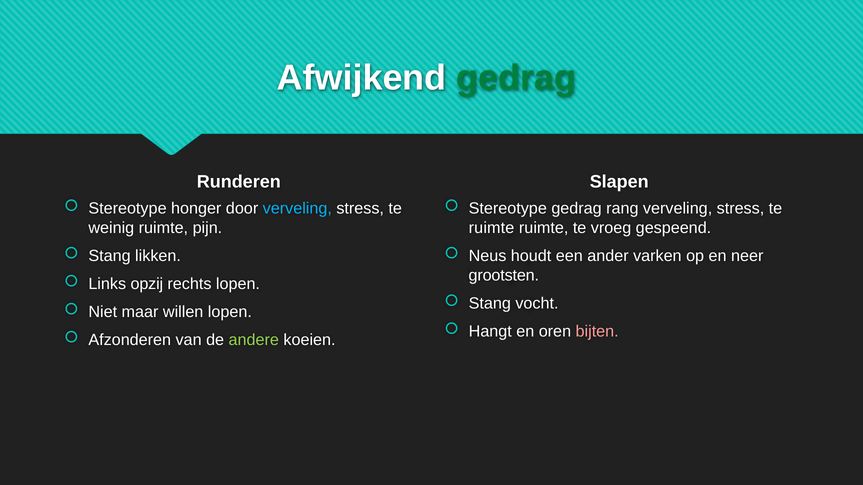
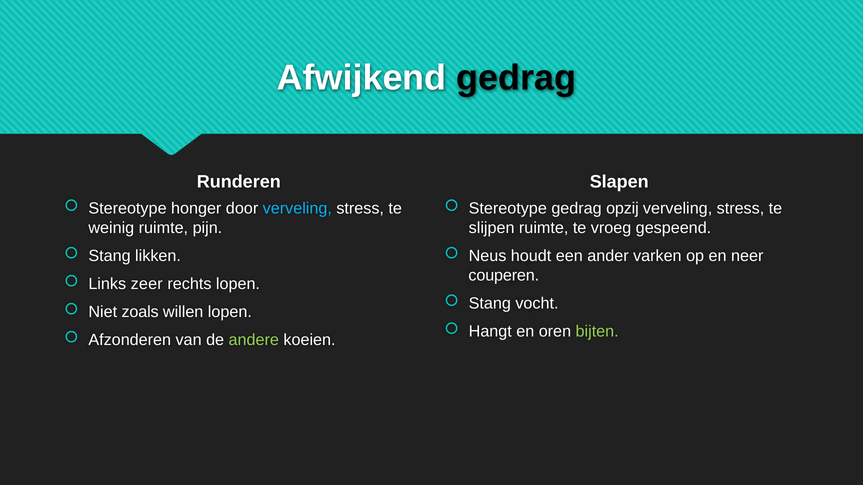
gedrag at (516, 78) colour: green -> black
rang: rang -> opzij
ruimte at (492, 228): ruimte -> slijpen
grootsten: grootsten -> couperen
opzij: opzij -> zeer
maar: maar -> zoals
bijten colour: pink -> light green
